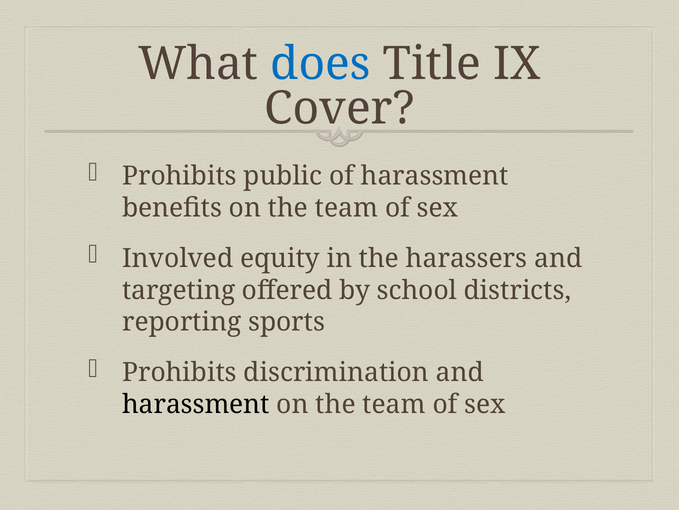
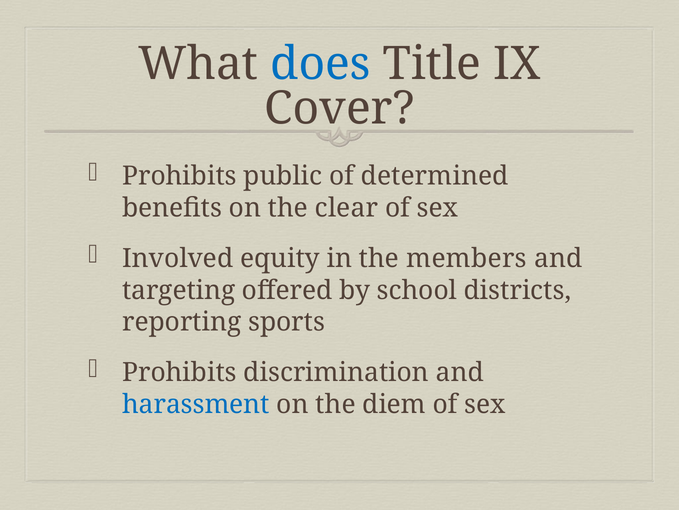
of harassment: harassment -> determined
benefits on the team: team -> clear
harassers: harassers -> members
harassment at (196, 404) colour: black -> blue
team at (394, 404): team -> diem
